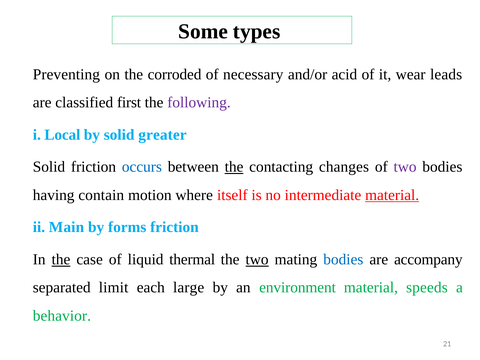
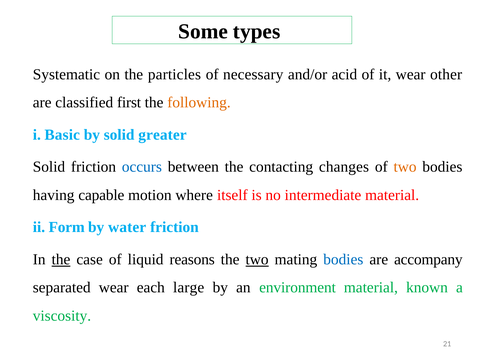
Preventing: Preventing -> Systematic
corroded: corroded -> particles
leads: leads -> other
following colour: purple -> orange
Local: Local -> Basic
the at (234, 167) underline: present -> none
two at (405, 167) colour: purple -> orange
contain: contain -> capable
material at (392, 195) underline: present -> none
Main: Main -> Form
forms: forms -> water
thermal: thermal -> reasons
separated limit: limit -> wear
speeds: speeds -> known
behavior: behavior -> viscosity
